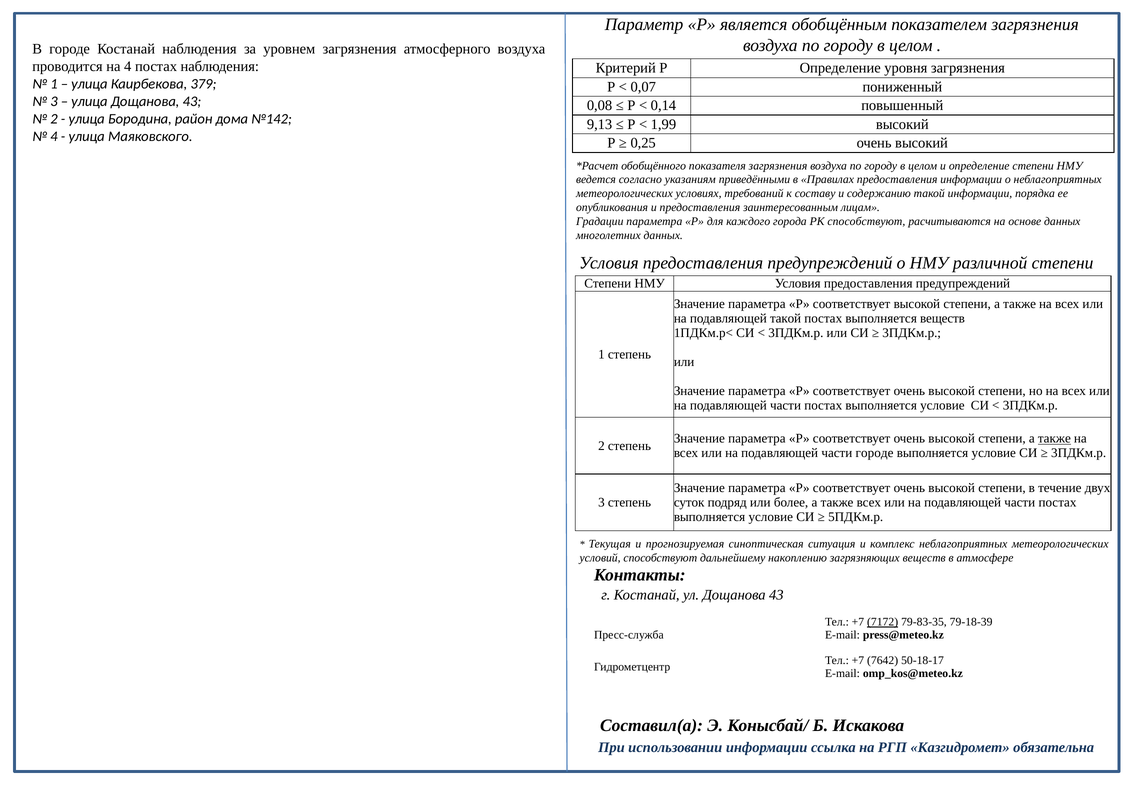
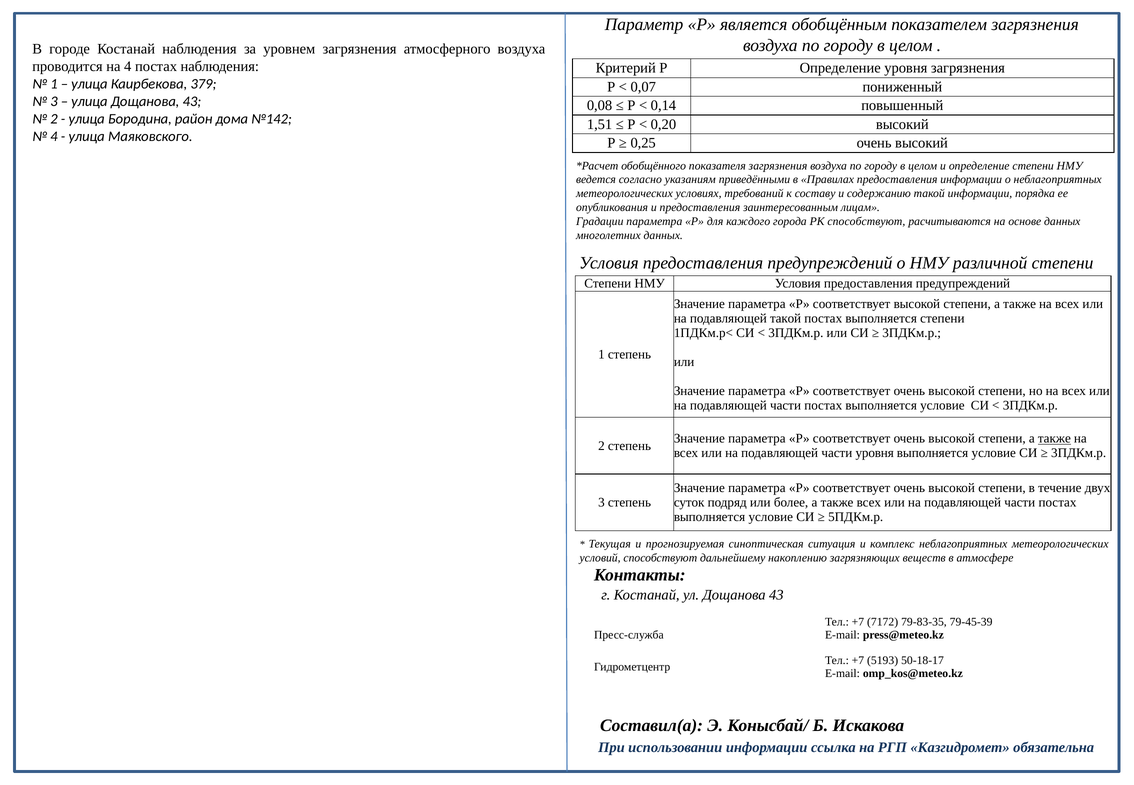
9,13: 9,13 -> 1,51
1,99: 1,99 -> 0,20
выполняется веществ: веществ -> степени
части городе: городе -> уровня
7172 underline: present -> none
79-18-39: 79-18-39 -> 79-45-39
7642: 7642 -> 5193
